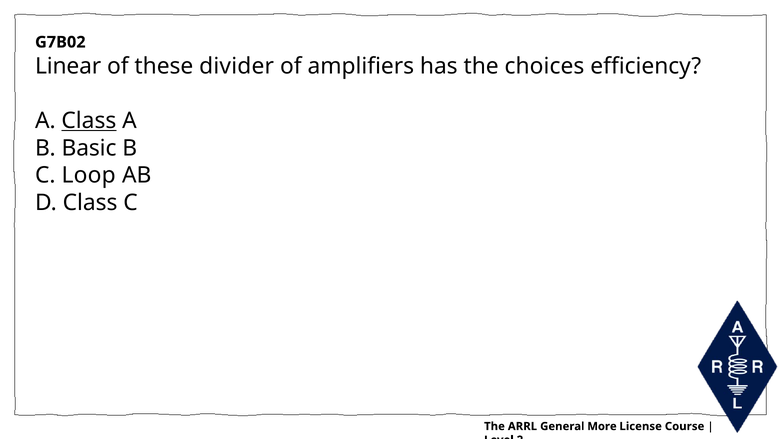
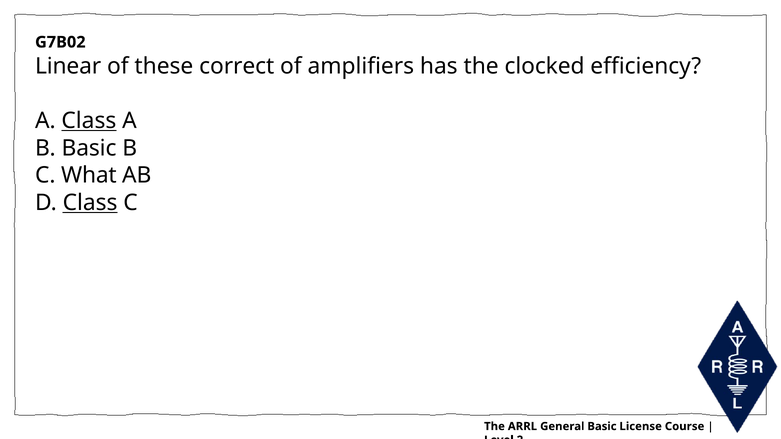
divider: divider -> correct
choices: choices -> clocked
Loop: Loop -> What
Class at (90, 203) underline: none -> present
More at (602, 427): More -> Basic
